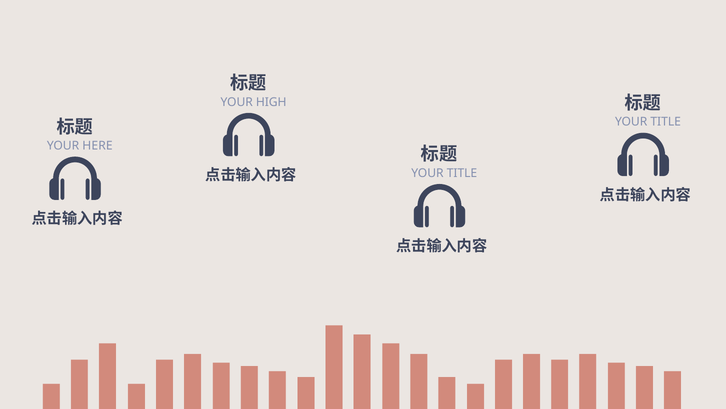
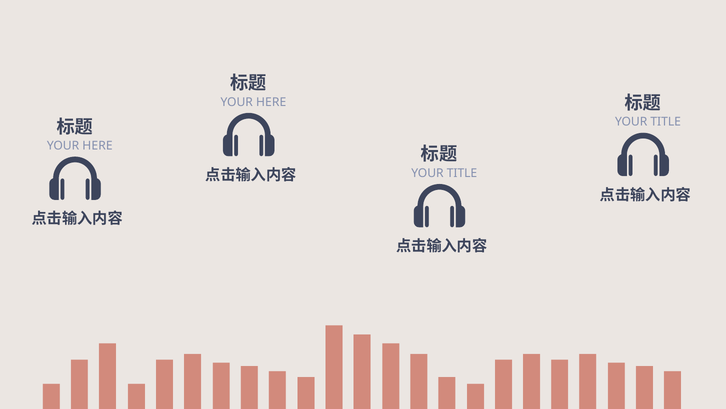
HIGH at (271, 102): HIGH -> HERE
